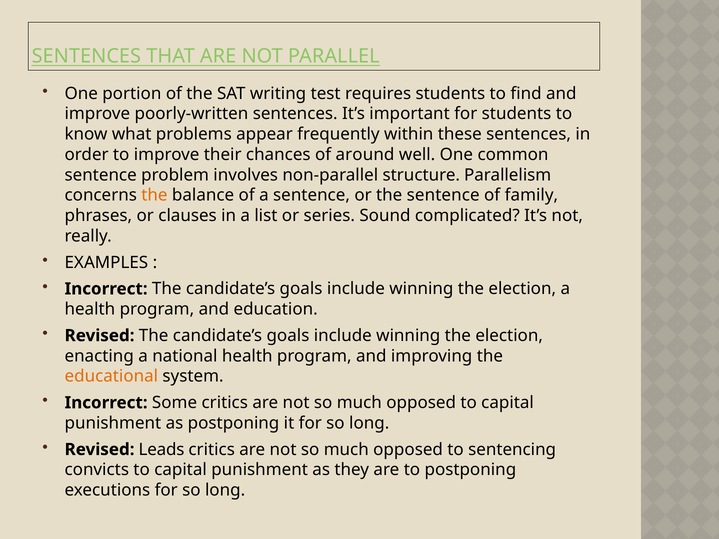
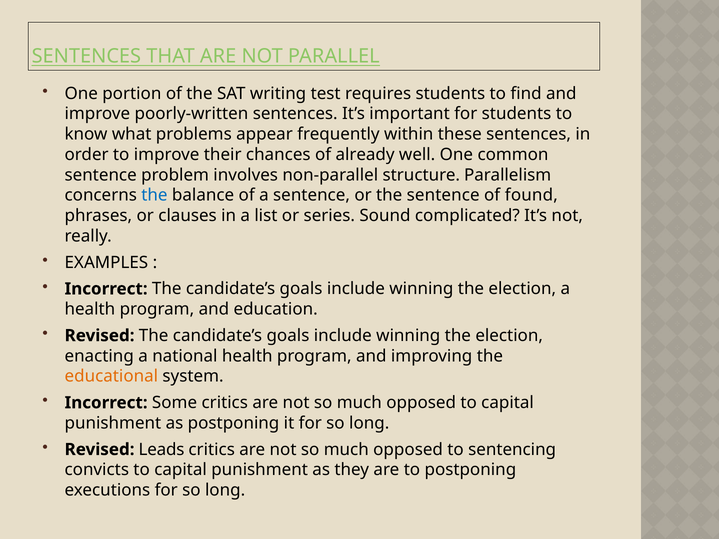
around: around -> already
the at (154, 195) colour: orange -> blue
family: family -> found
